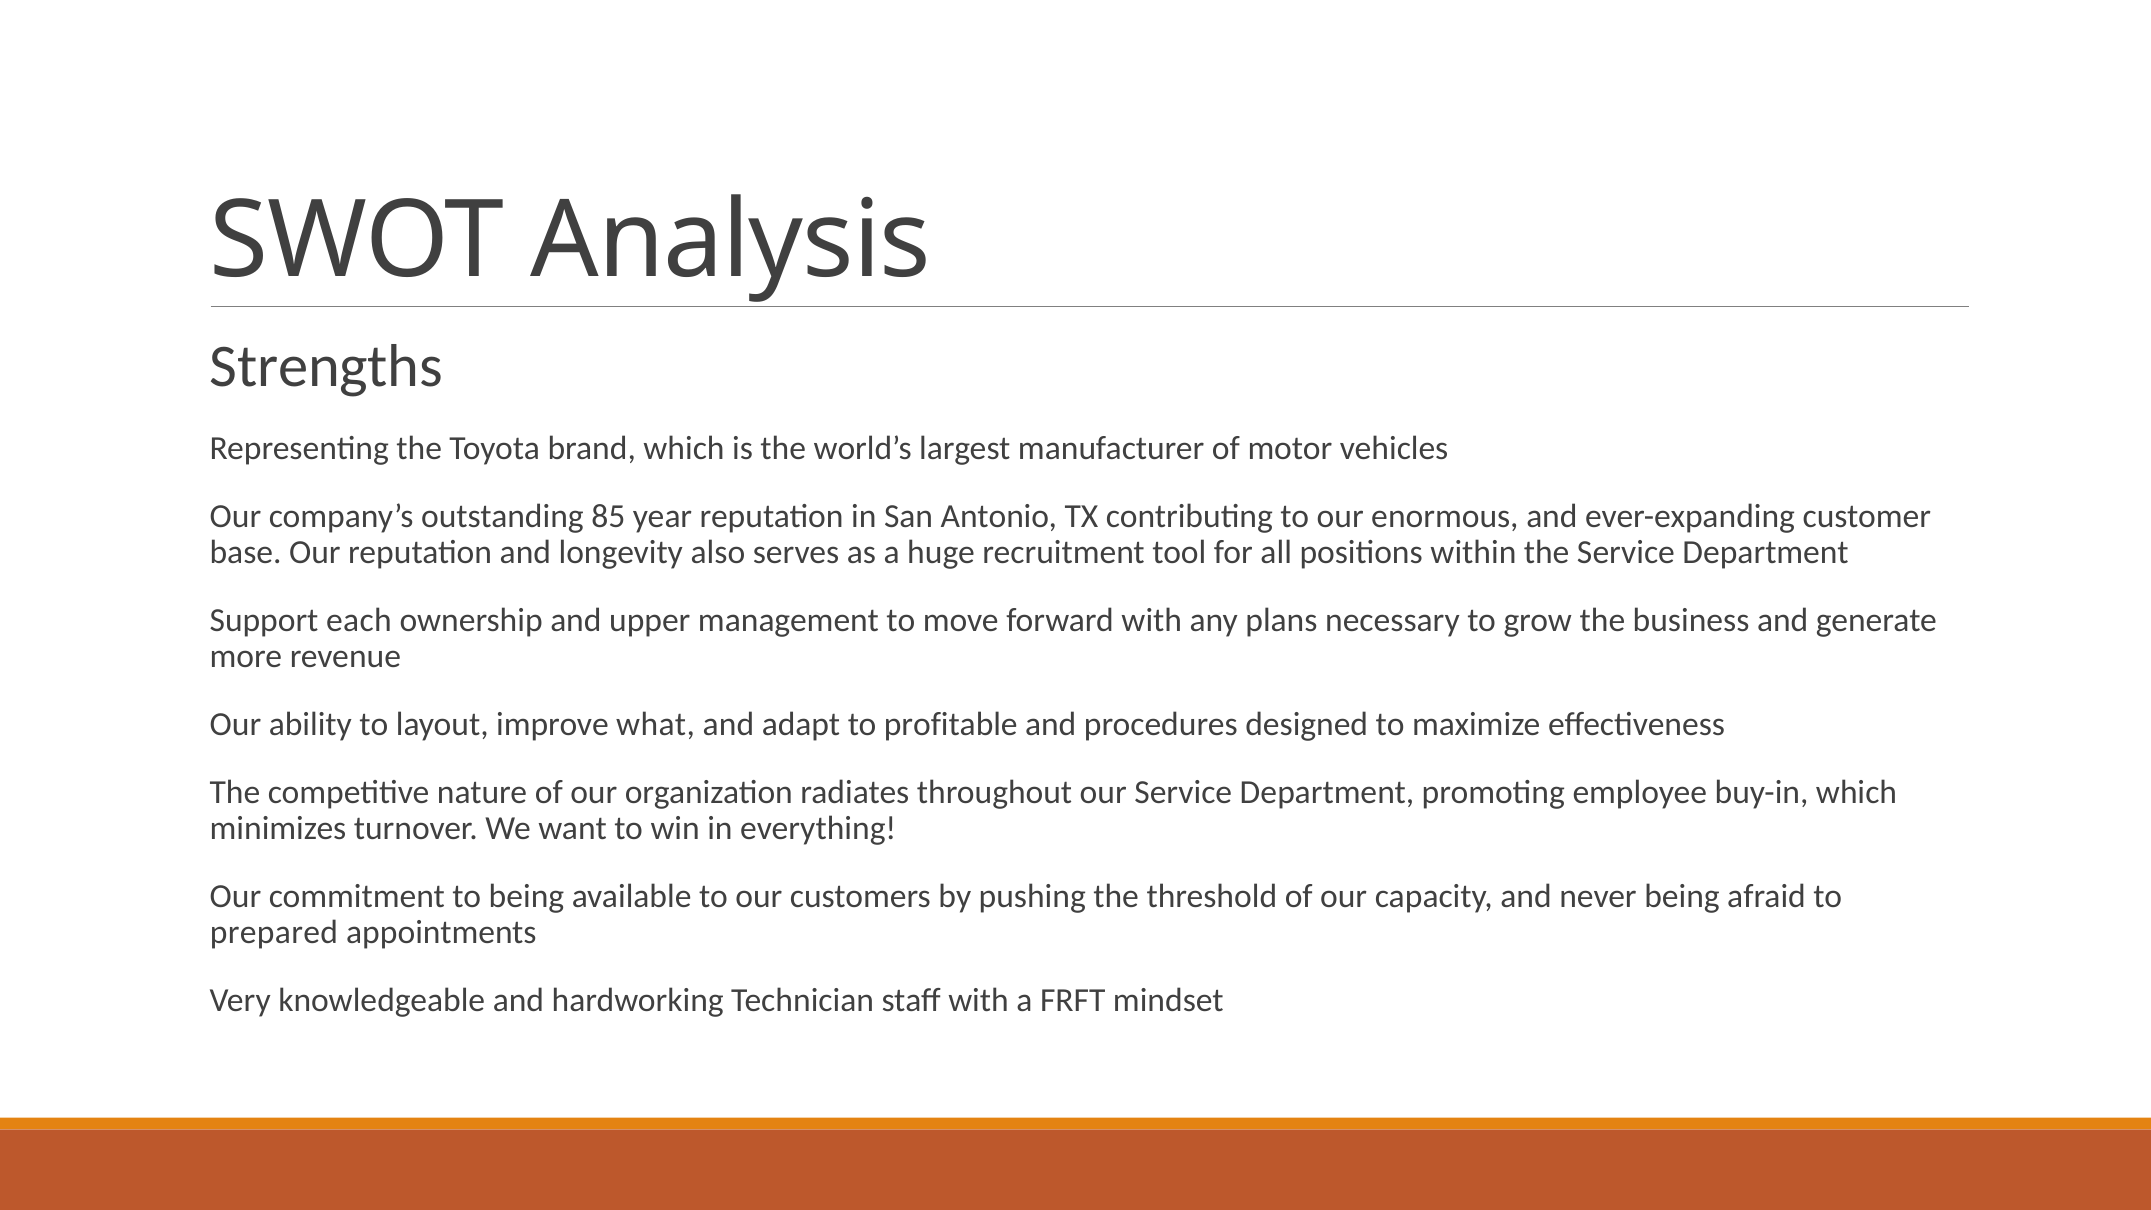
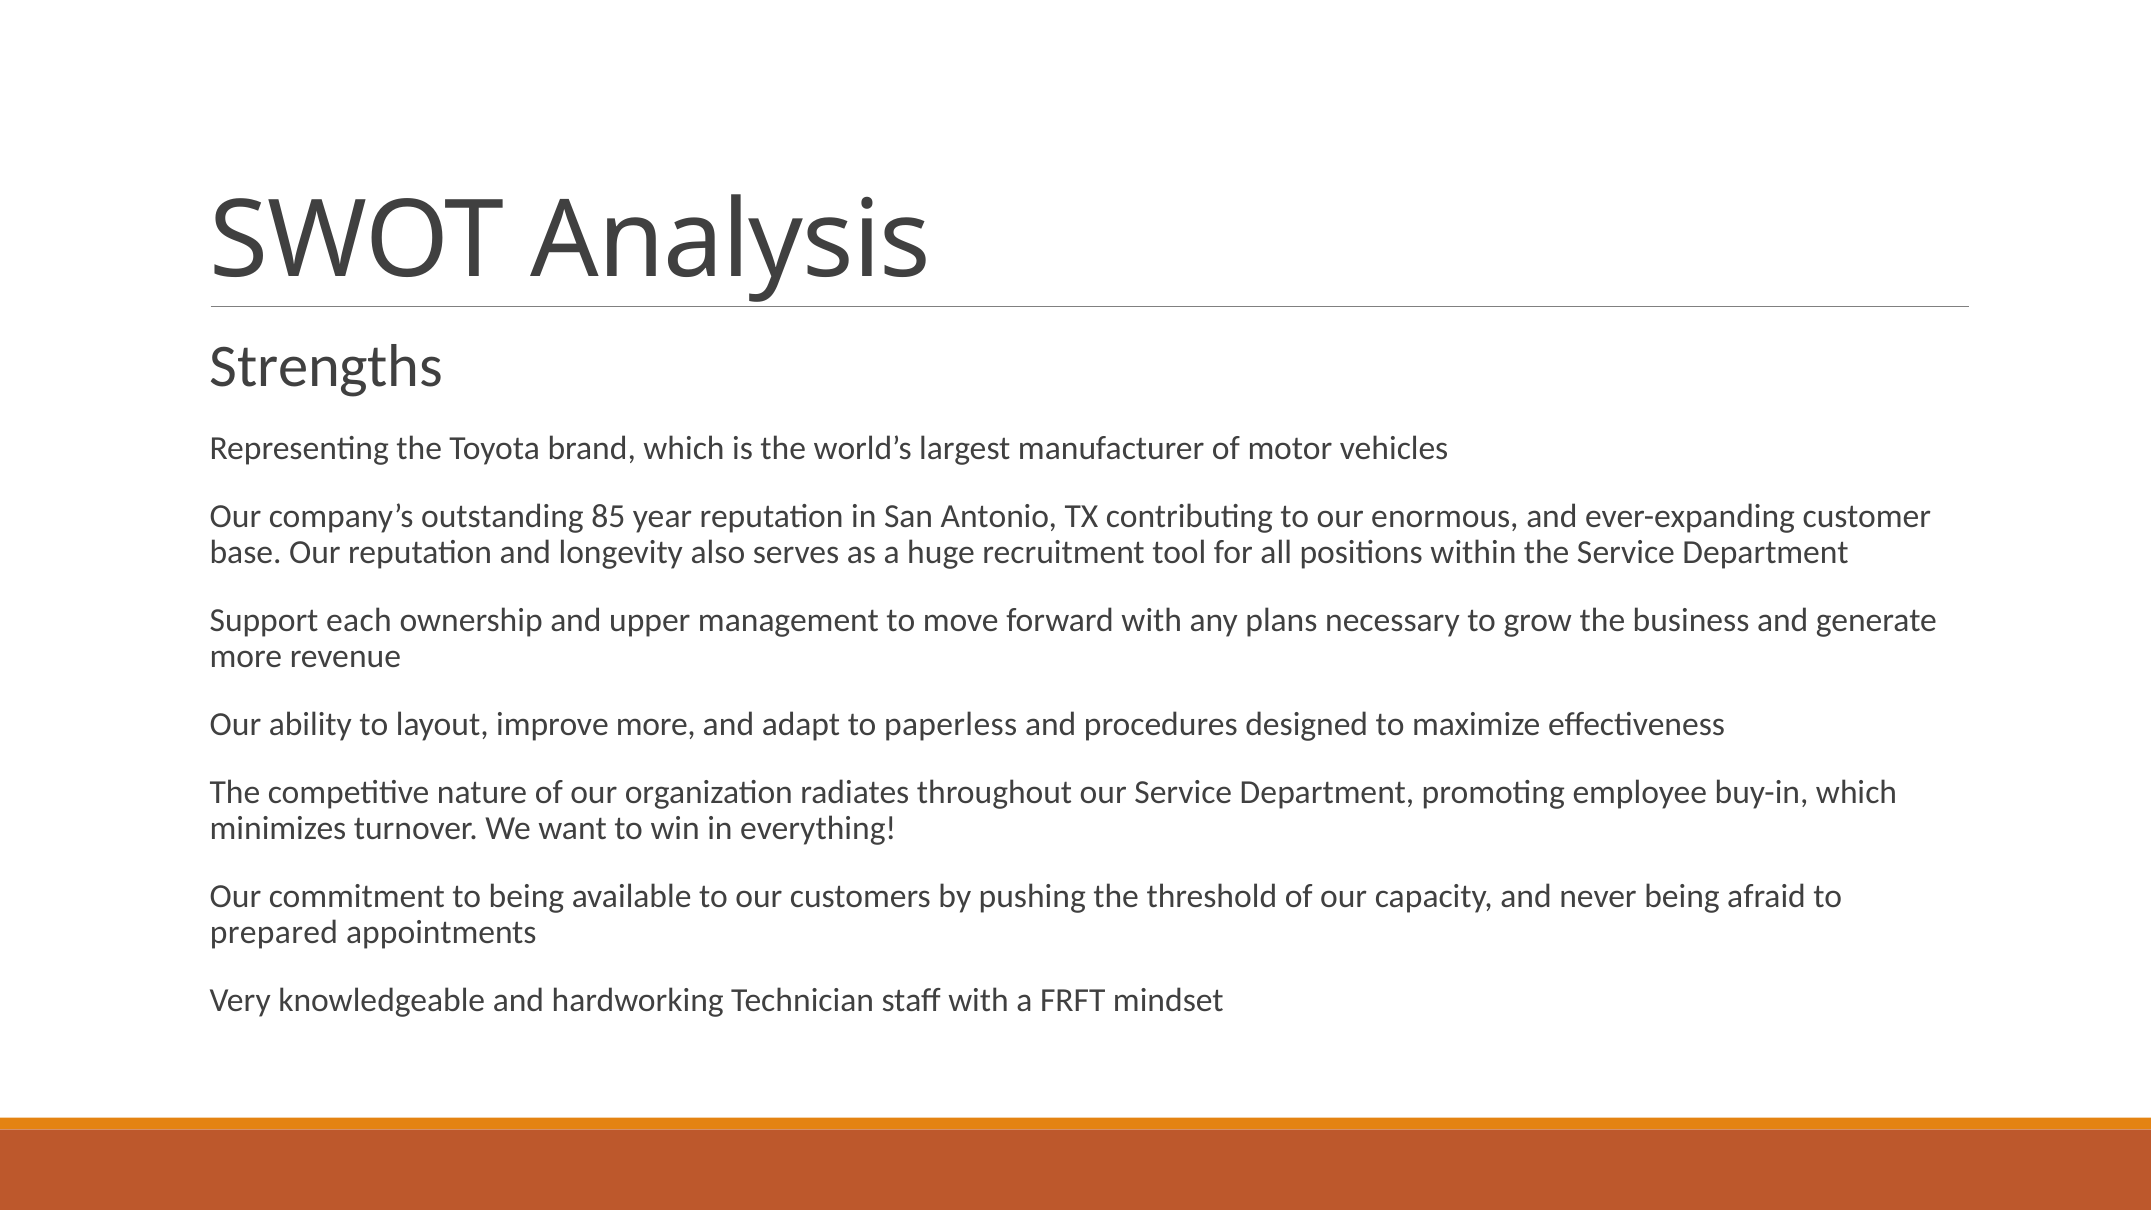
improve what: what -> more
profitable: profitable -> paperless
